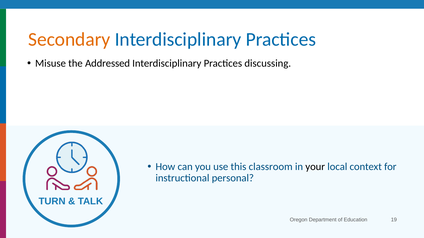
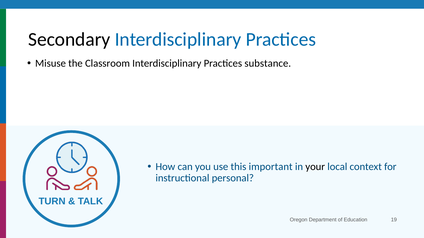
Secondary colour: orange -> black
Addressed: Addressed -> Classroom
discussing: discussing -> substance
classroom: classroom -> important
